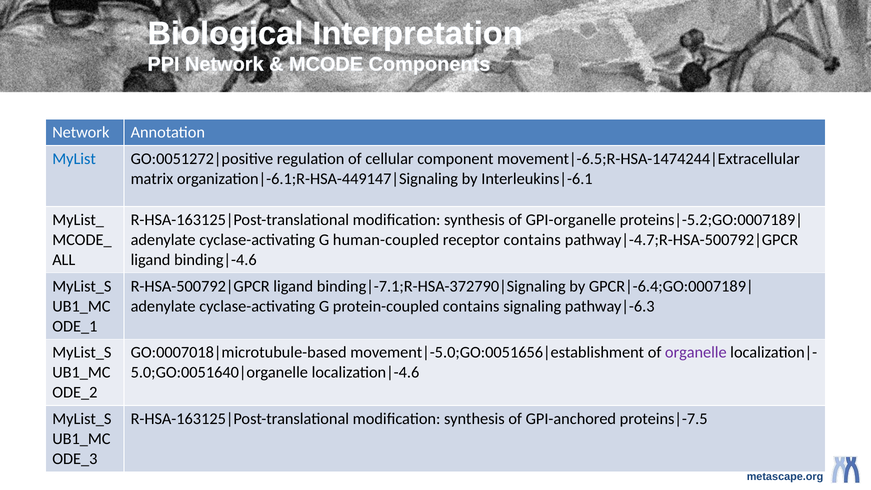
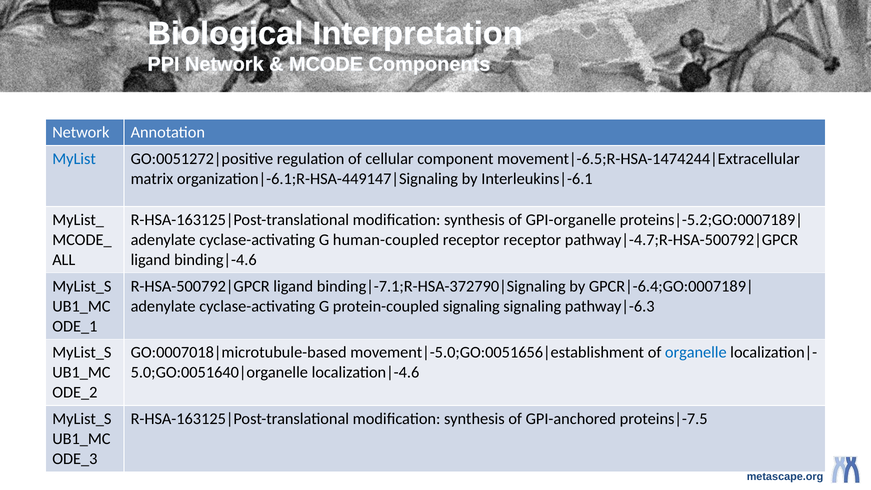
receptor contains: contains -> receptor
protein-coupled contains: contains -> signaling
organelle colour: purple -> blue
